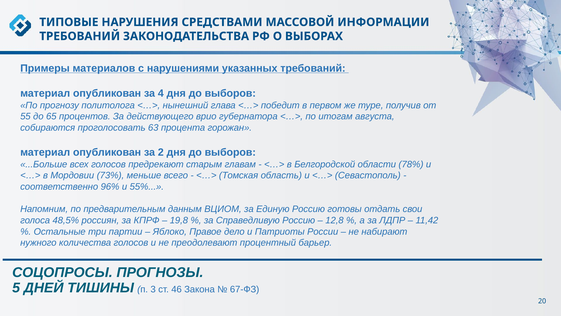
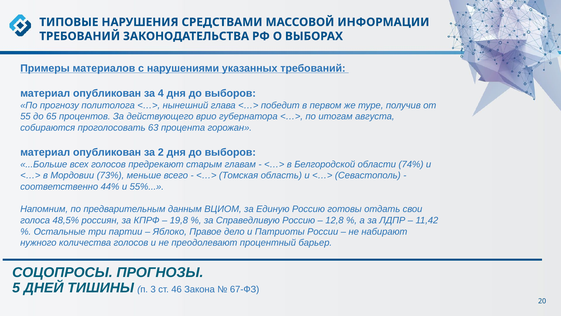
78%: 78% -> 74%
96%: 96% -> 44%
